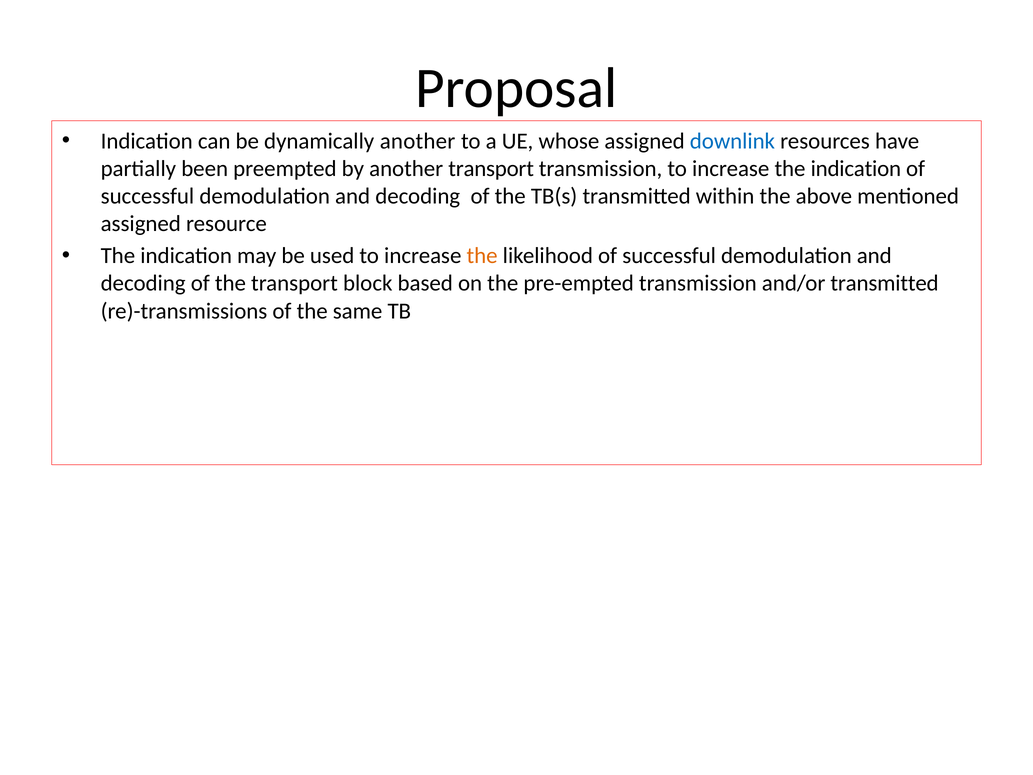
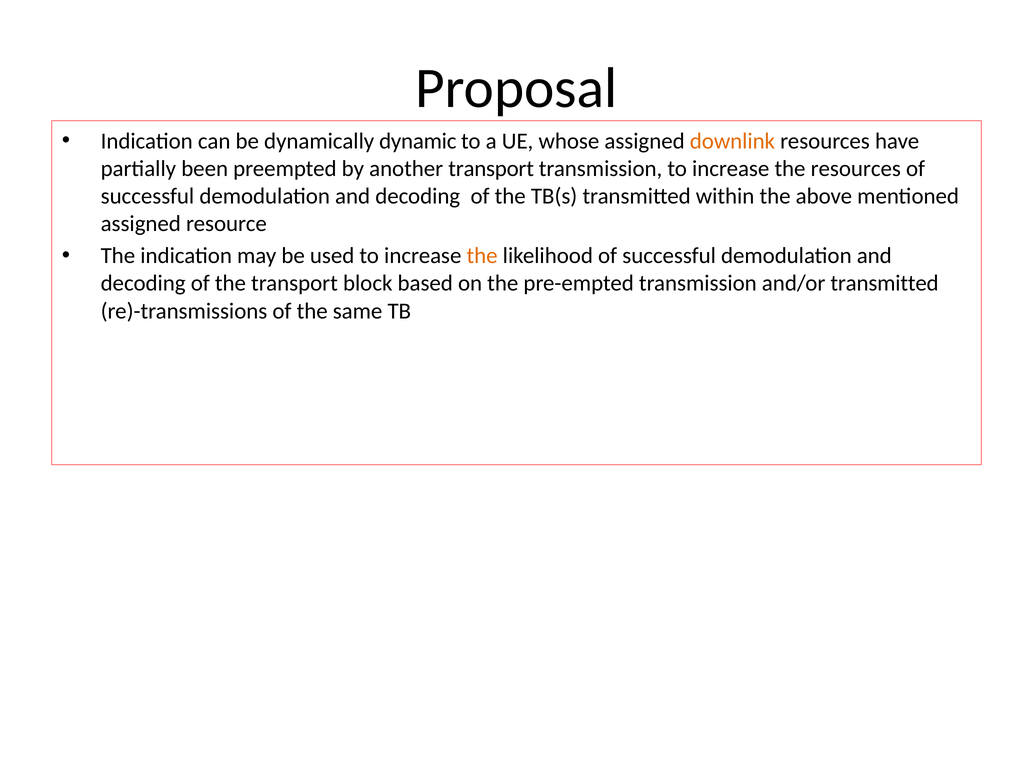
dynamically another: another -> dynamic
downlink colour: blue -> orange
increase the indication: indication -> resources
